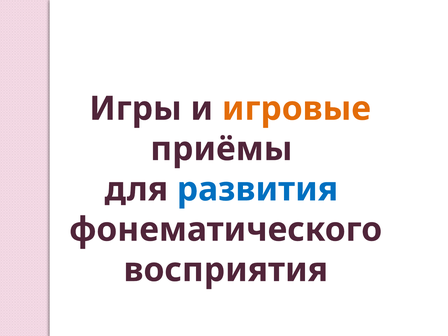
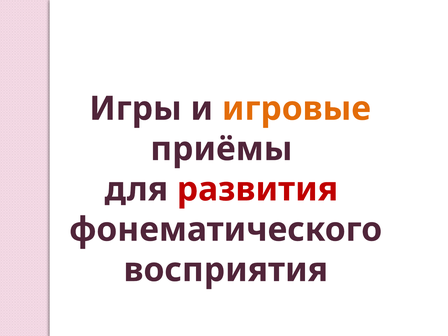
развития colour: blue -> red
